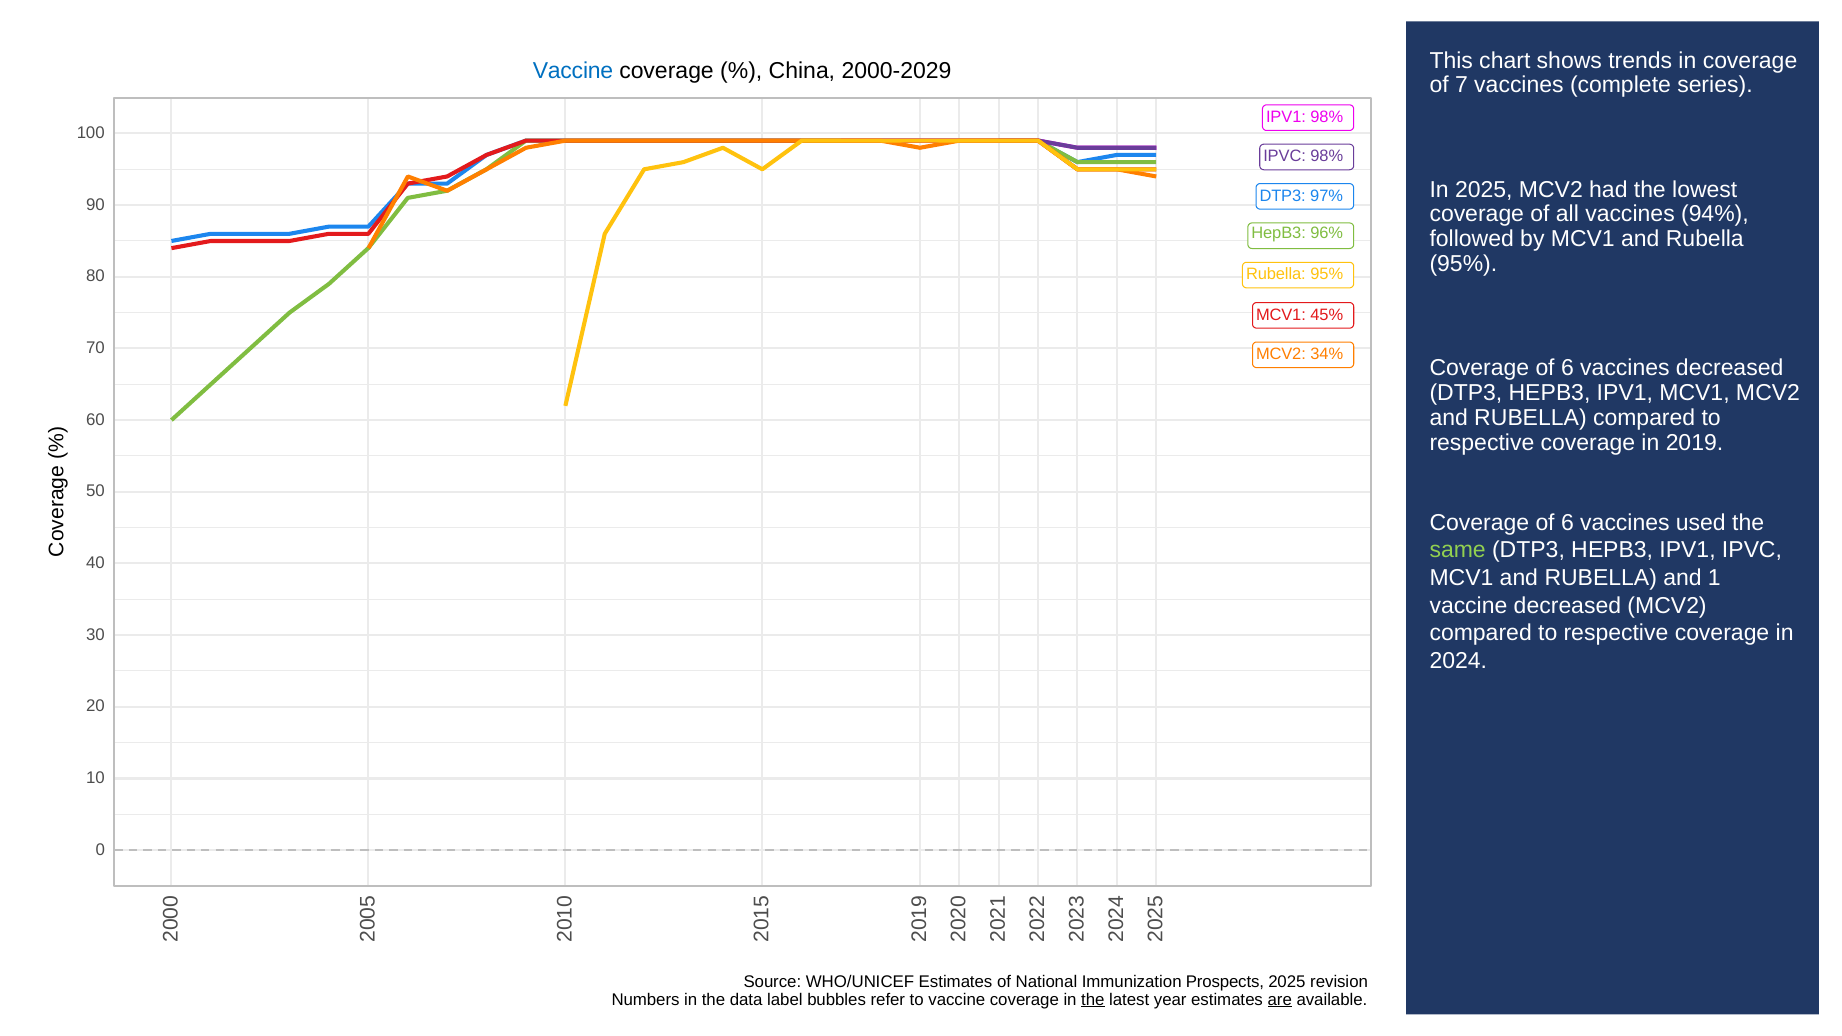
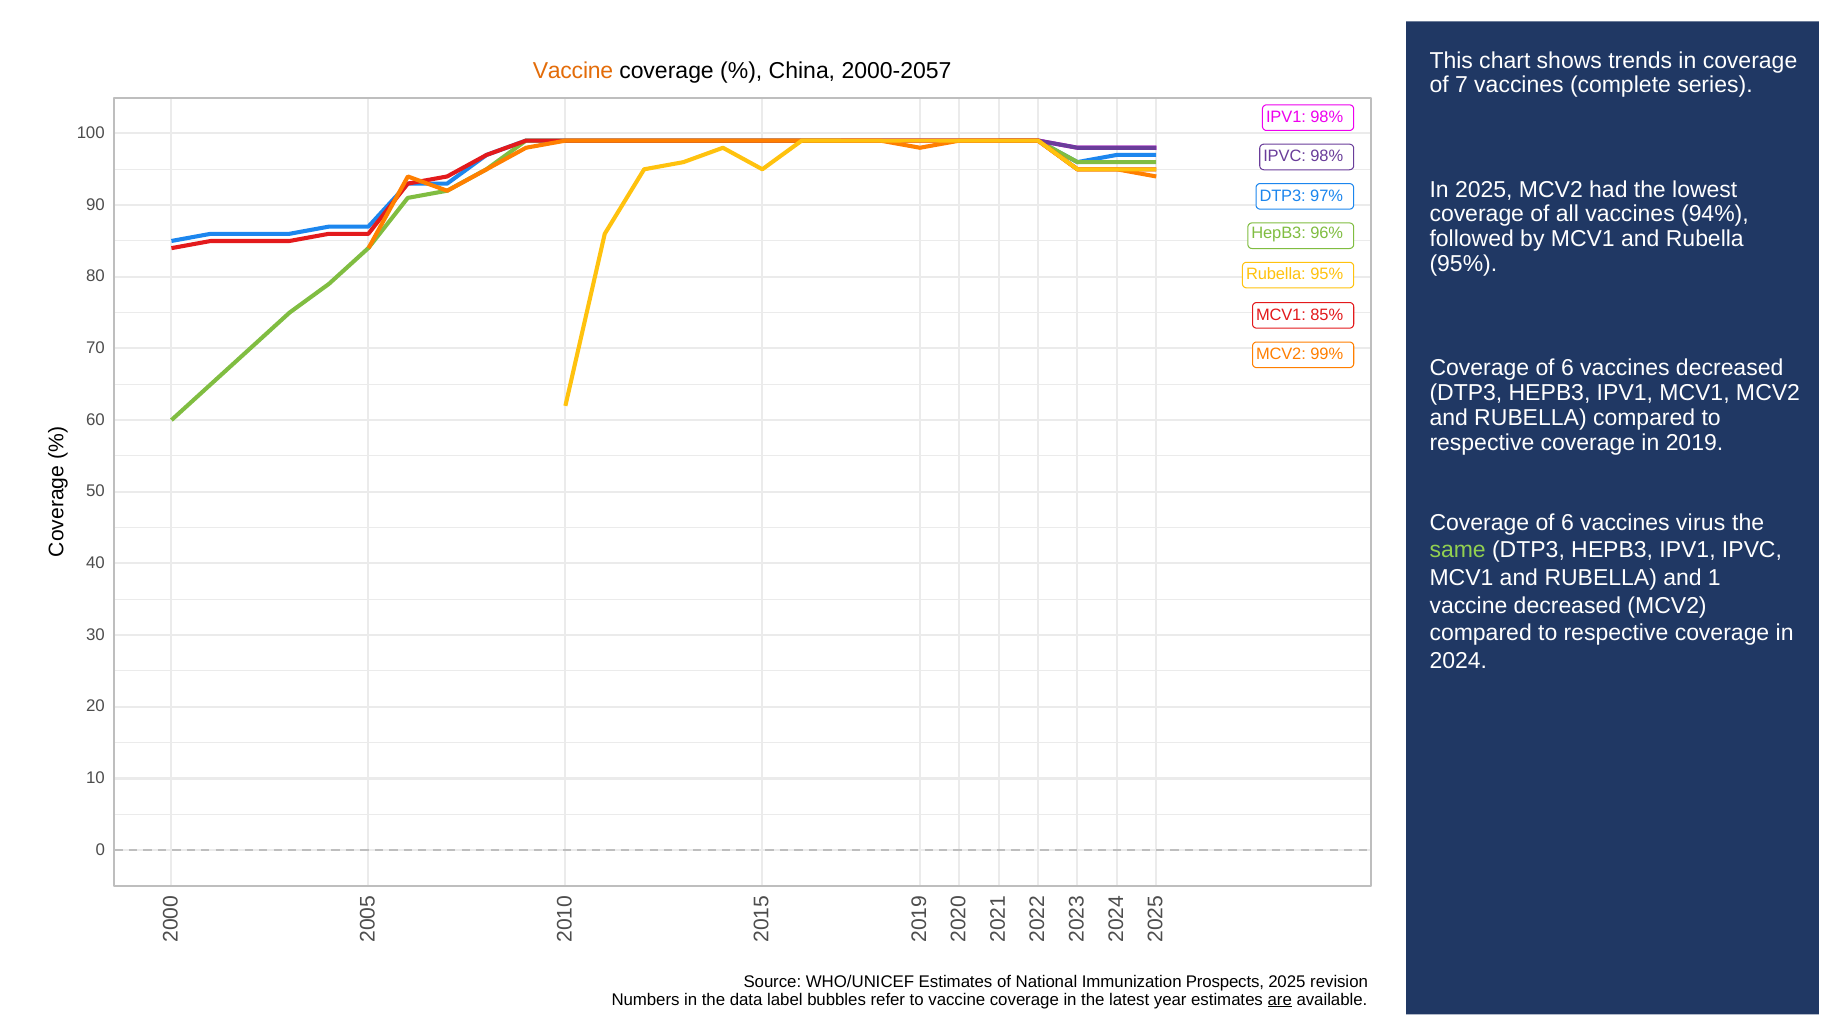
Vaccine at (573, 71) colour: blue -> orange
2000-2029: 2000-2029 -> 2000-2057
45%: 45% -> 85%
34%: 34% -> 99%
used: used -> virus
the at (1093, 1000) underline: present -> none
